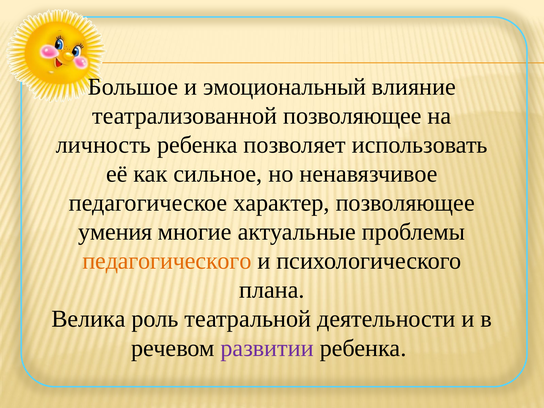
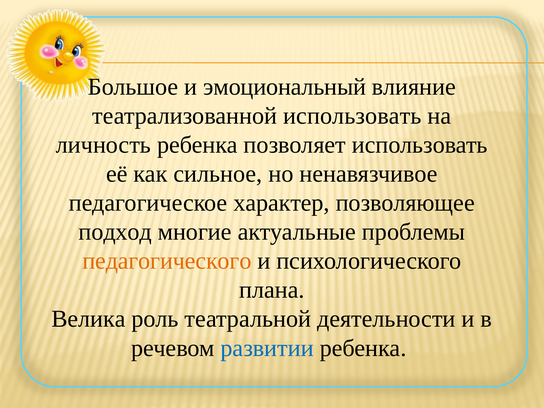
театрализованной позволяющее: позволяющее -> использовать
умения: умения -> подход
развитии colour: purple -> blue
